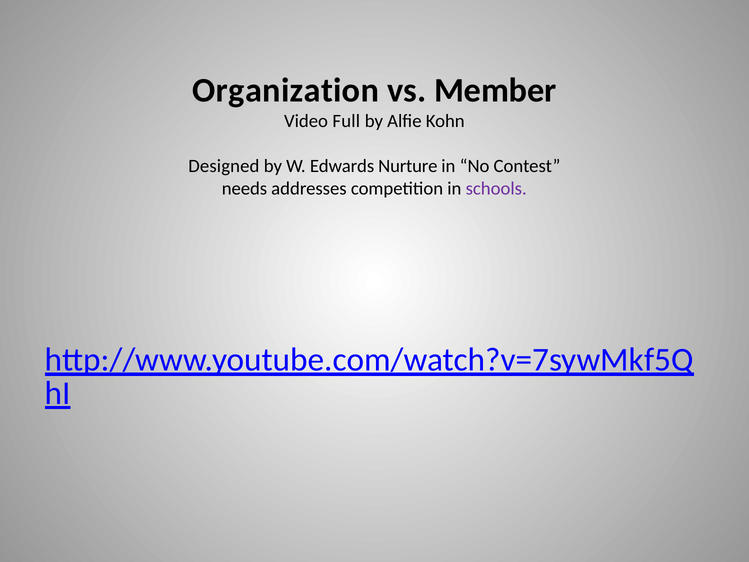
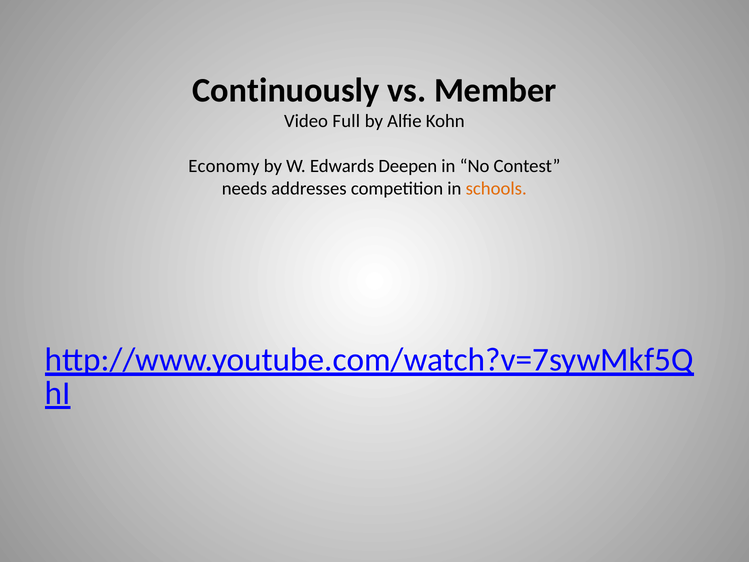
Organization: Organization -> Continuously
Designed: Designed -> Economy
Nurture: Nurture -> Deepen
schools colour: purple -> orange
